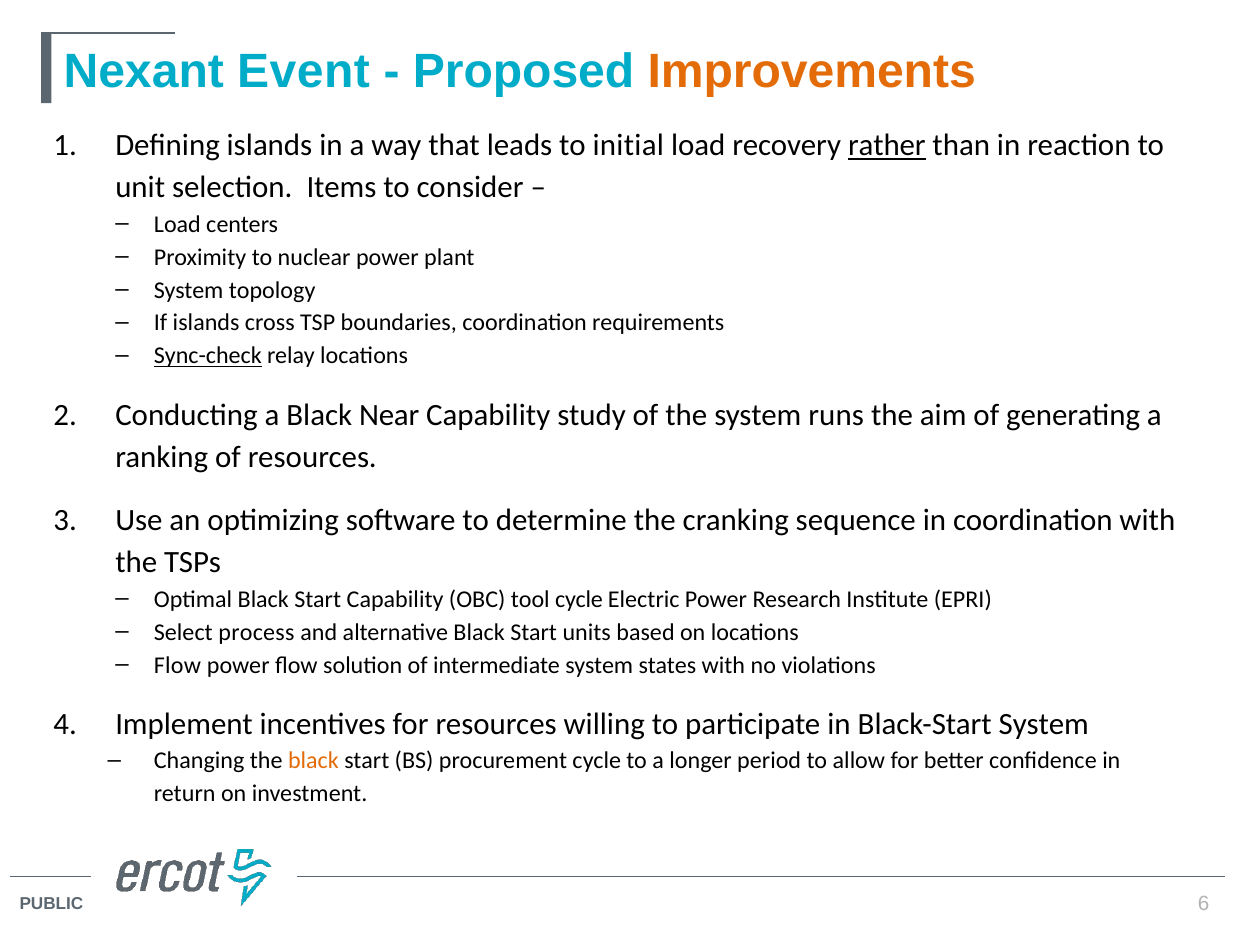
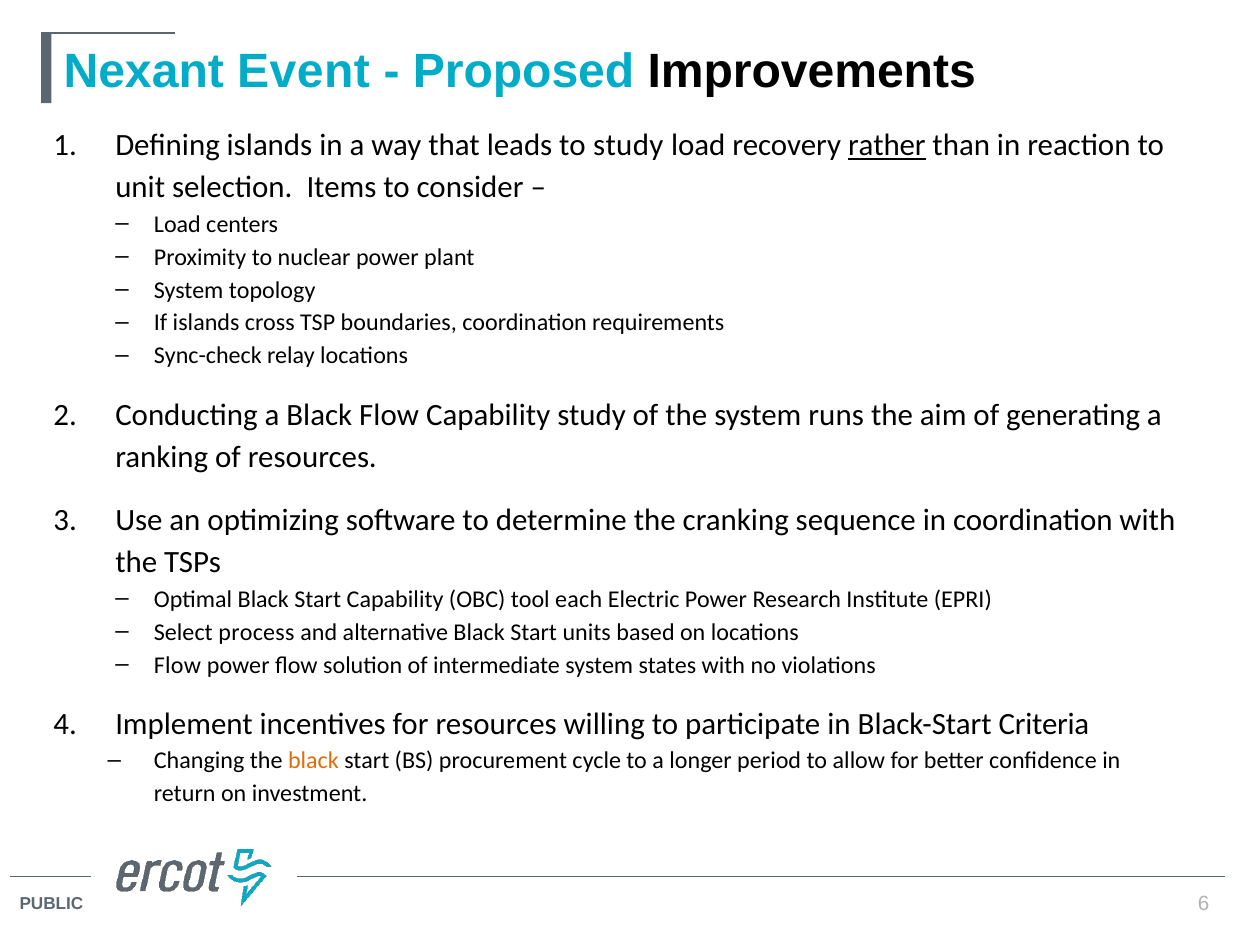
Improvements colour: orange -> black
to initial: initial -> study
Sync-check underline: present -> none
Black Near: Near -> Flow
tool cycle: cycle -> each
Black-Start System: System -> Criteria
